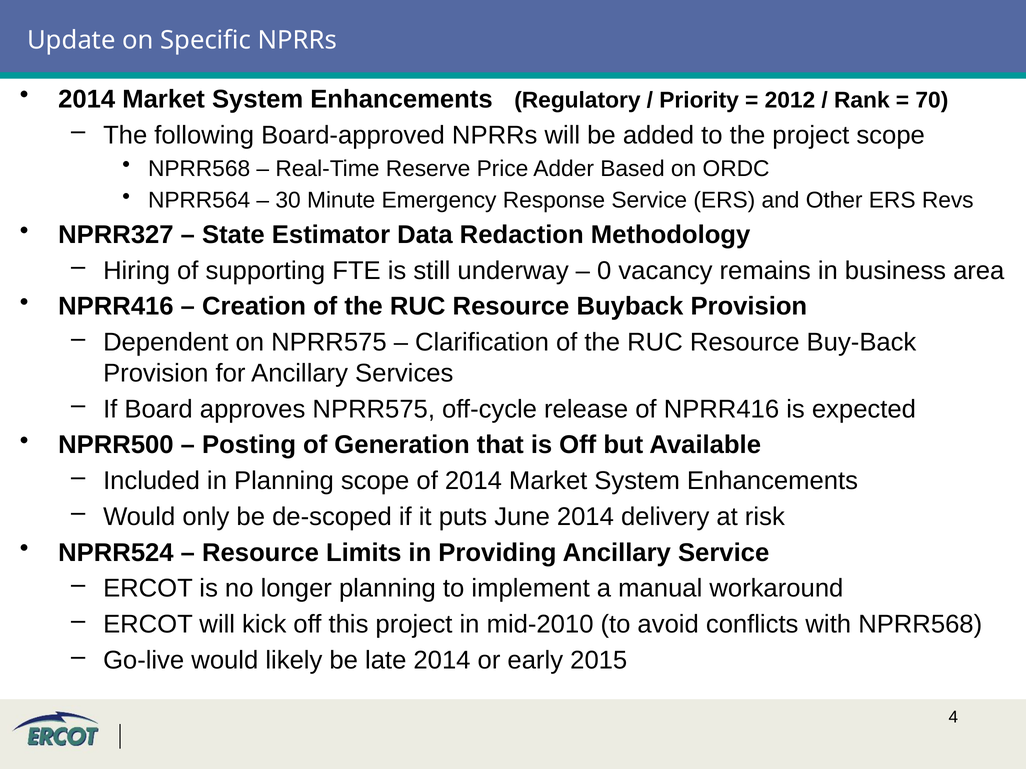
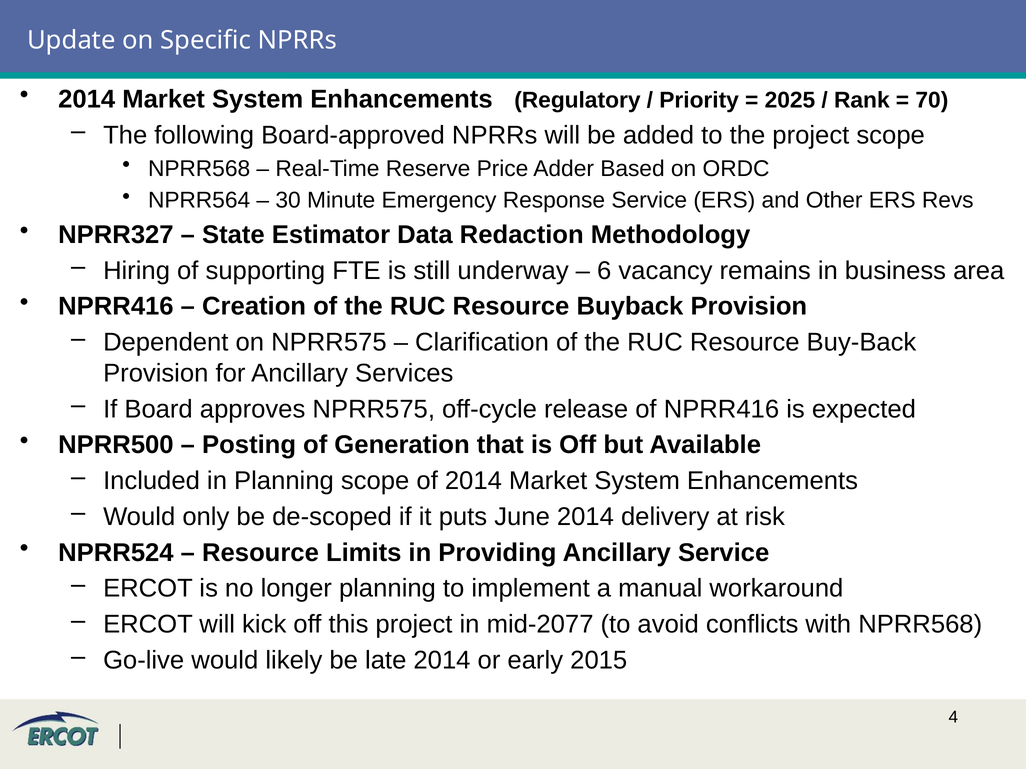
2012: 2012 -> 2025
0: 0 -> 6
mid-2010: mid-2010 -> mid-2077
